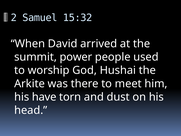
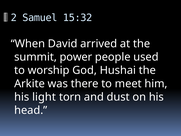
have: have -> light
